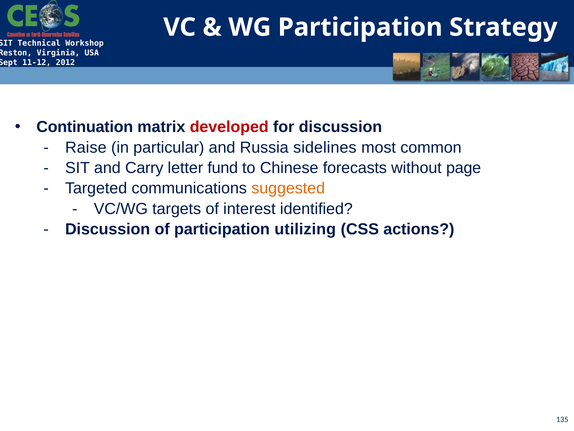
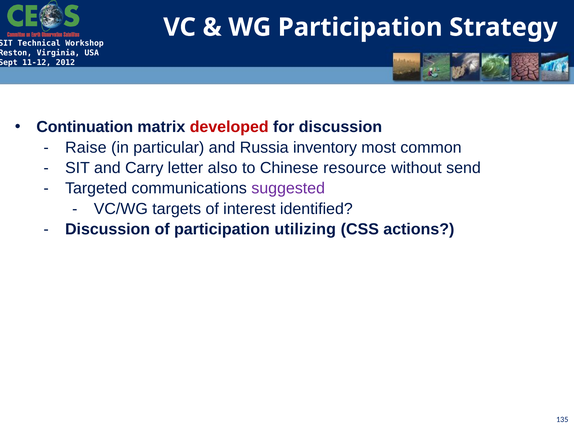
sidelines: sidelines -> inventory
fund: fund -> also
forecasts: forecasts -> resource
page: page -> send
suggested colour: orange -> purple
